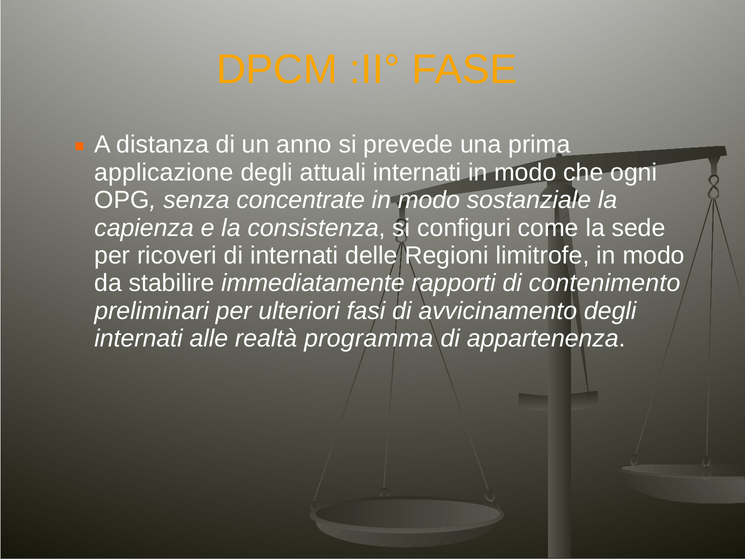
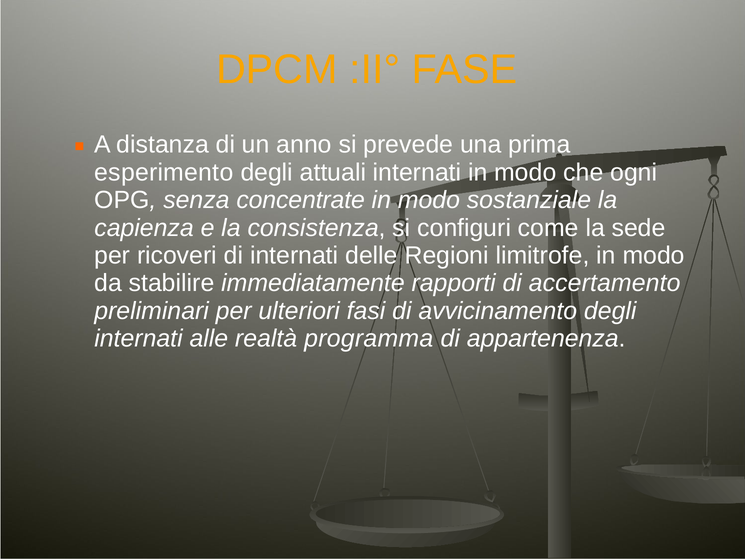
applicazione: applicazione -> esperimento
contenimento: contenimento -> accertamento
